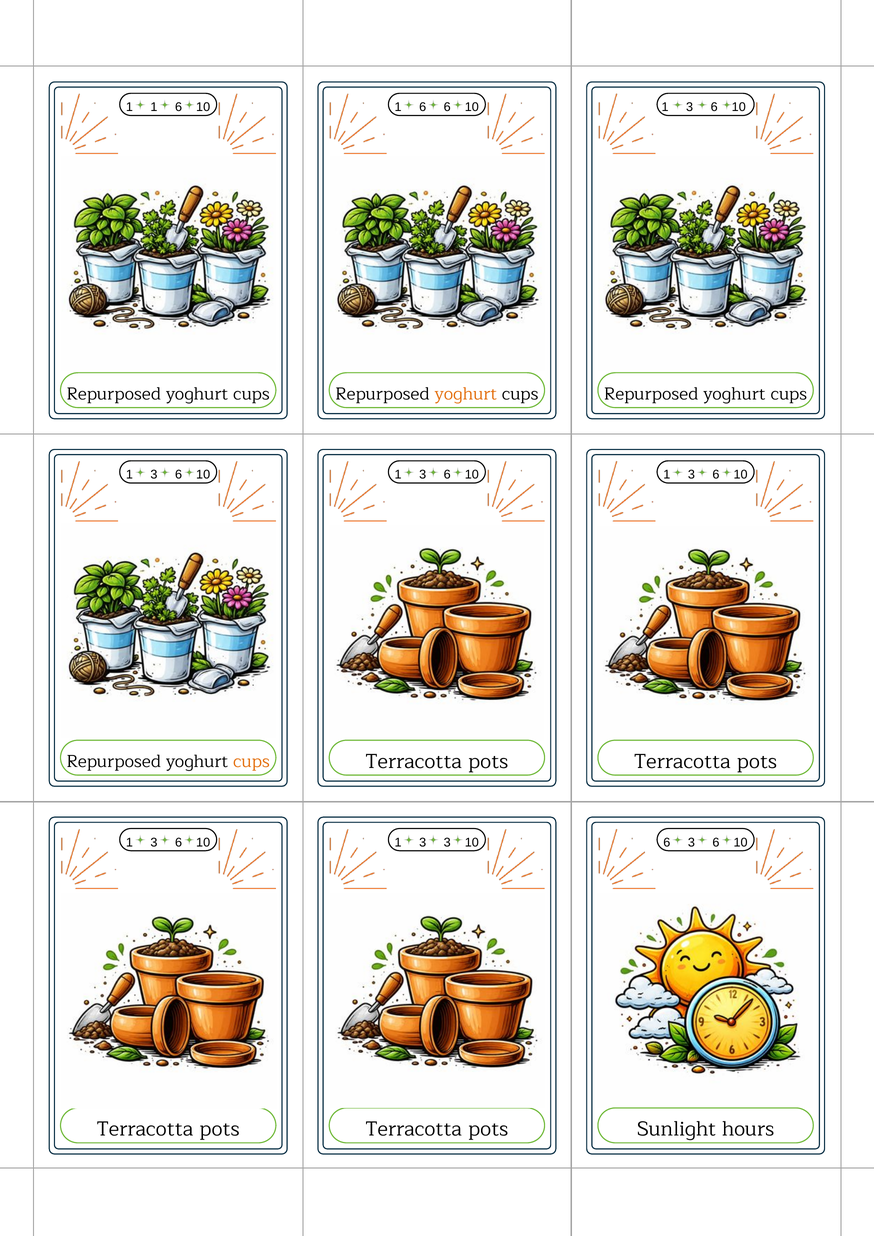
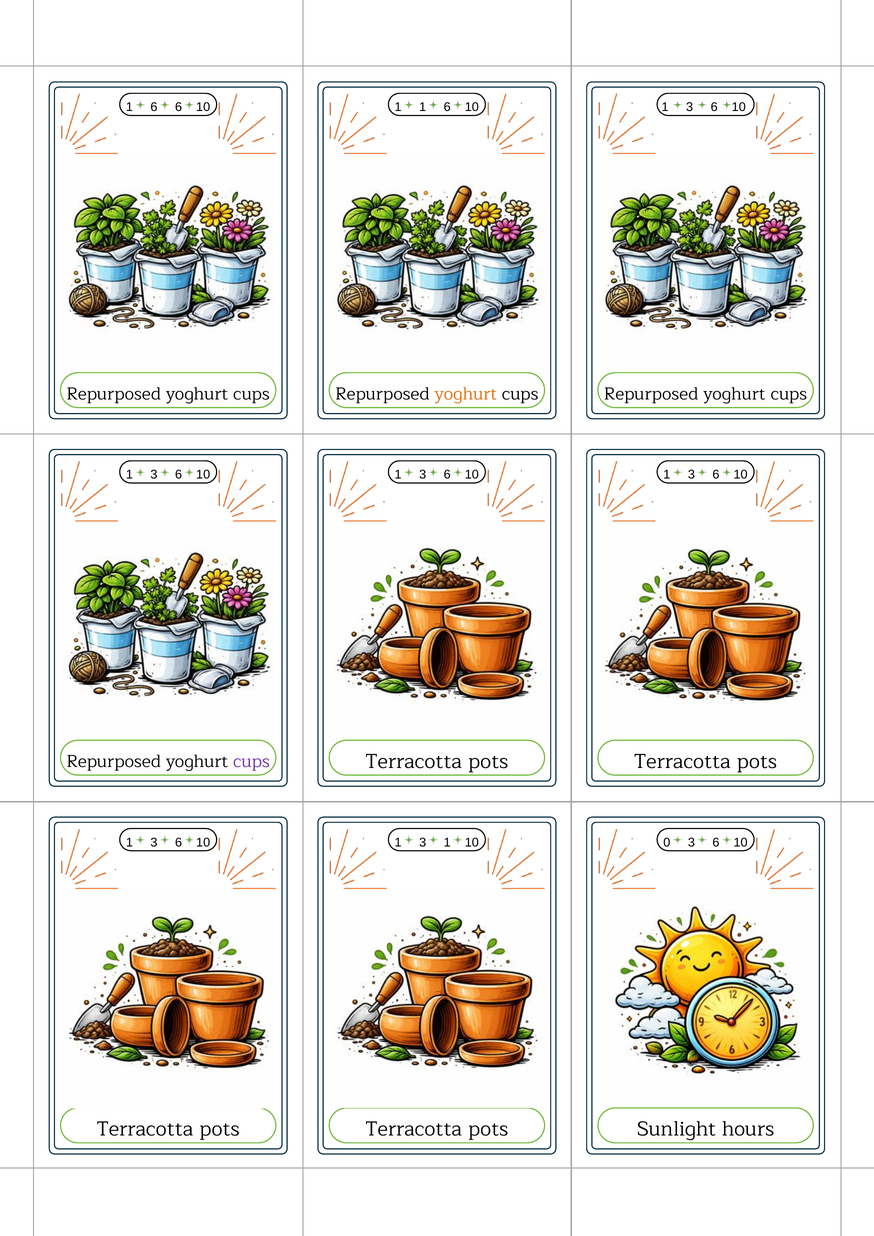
1 at (154, 107): 1 -> 6
6 at (423, 107): 6 -> 1
cups at (251, 762) colour: orange -> purple
3 3: 3 -> 1
10 6: 6 -> 0
